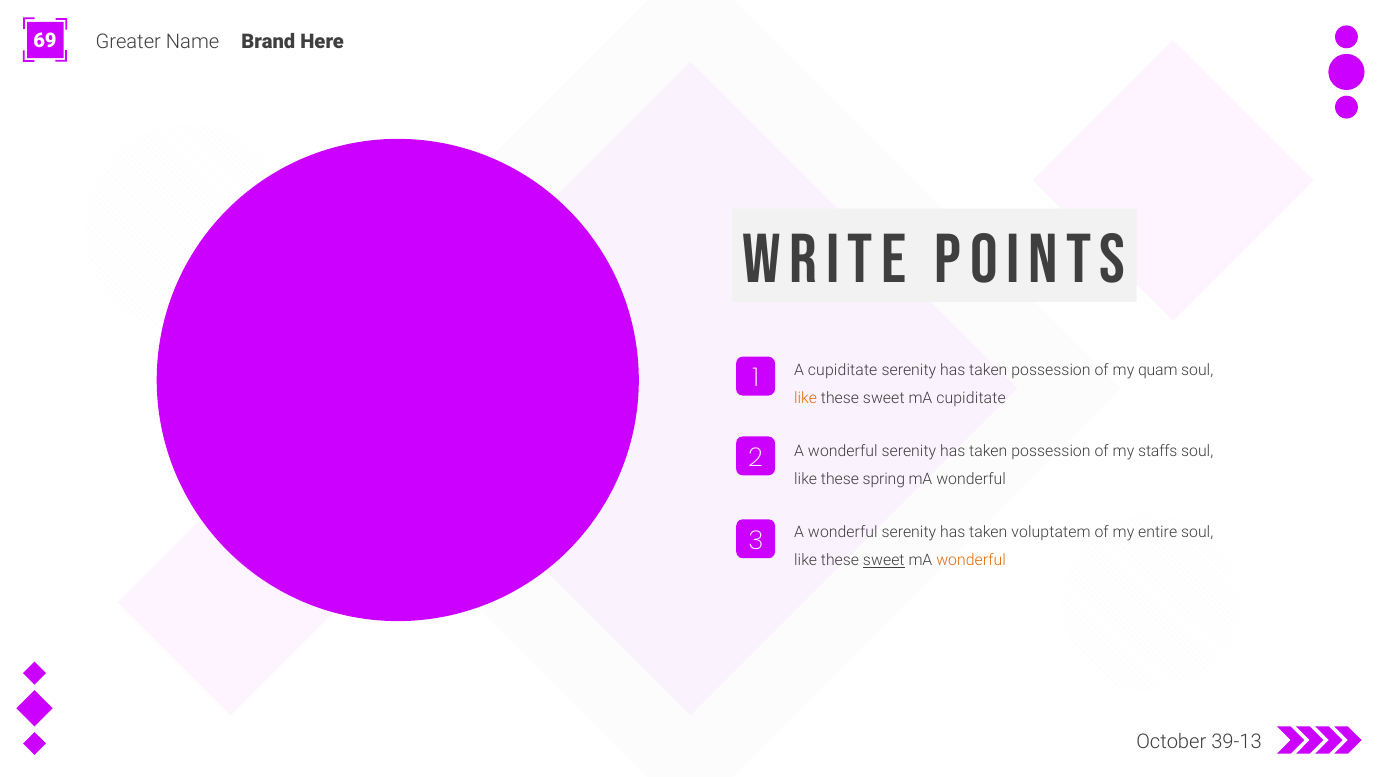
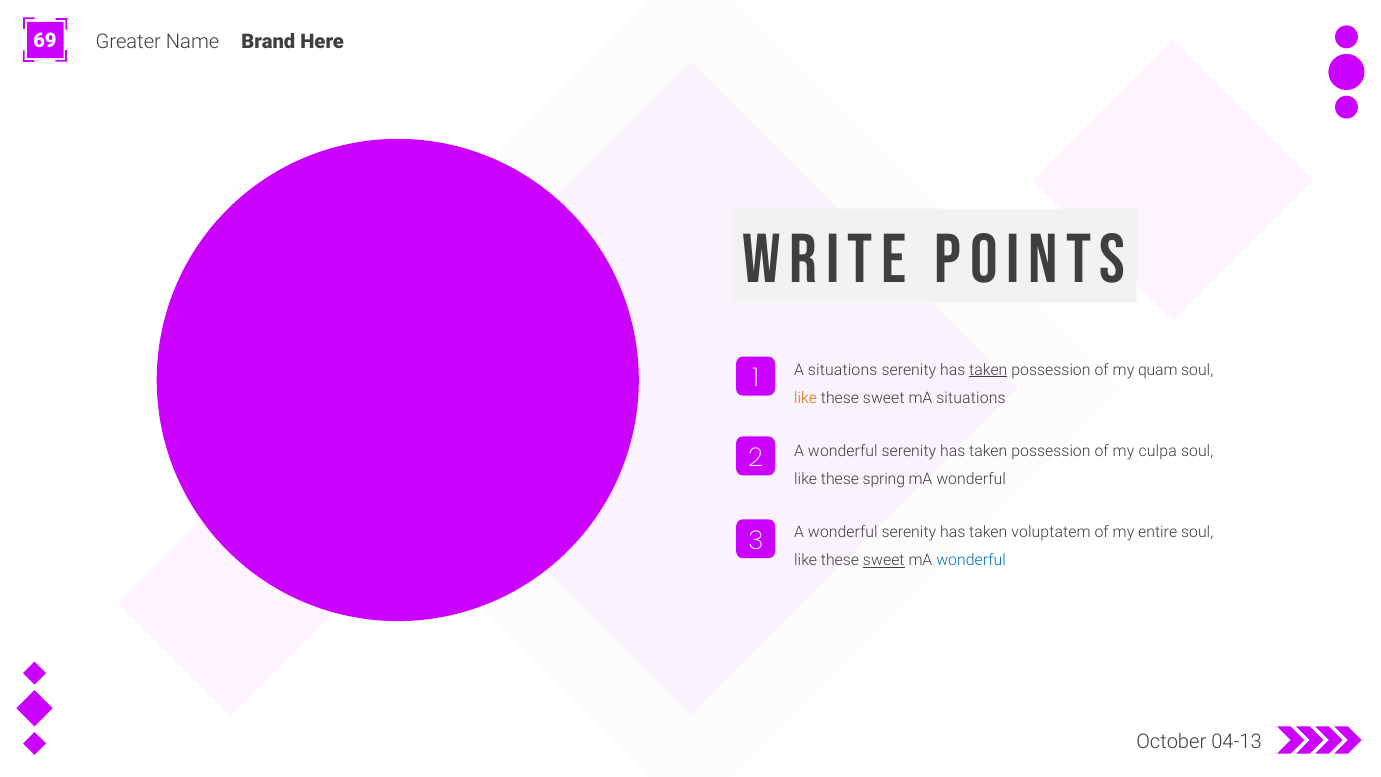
A cupiditate: cupiditate -> situations
taken at (988, 370) underline: none -> present
mA cupiditate: cupiditate -> situations
staffs: staffs -> culpa
wonderful at (971, 560) colour: orange -> blue
39-13: 39-13 -> 04-13
